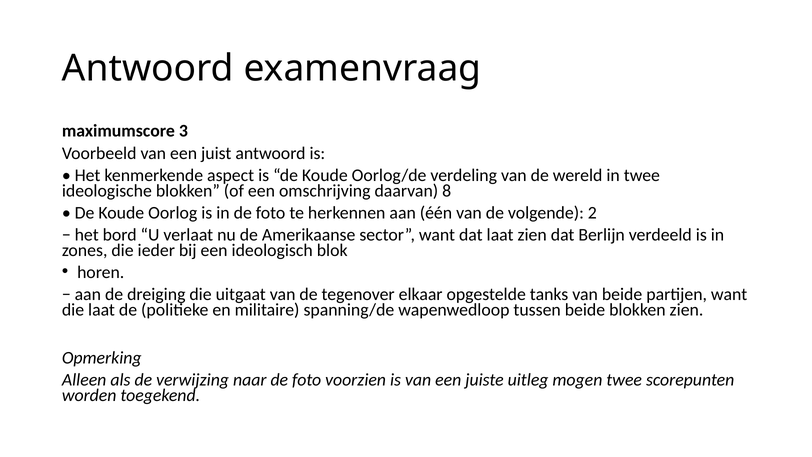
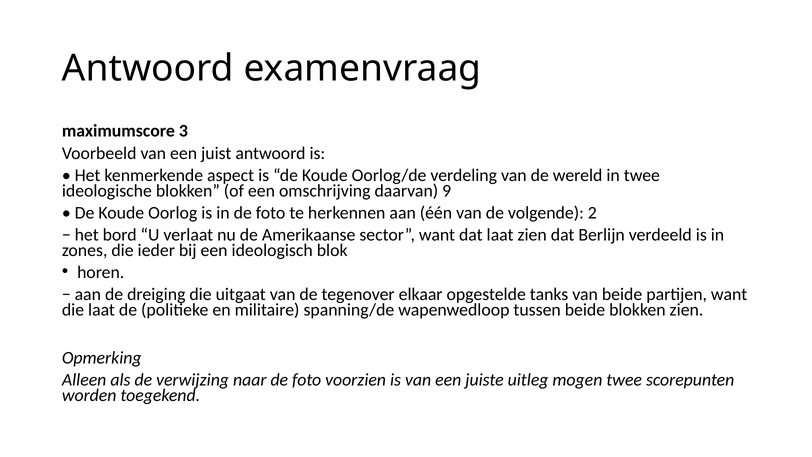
8: 8 -> 9
